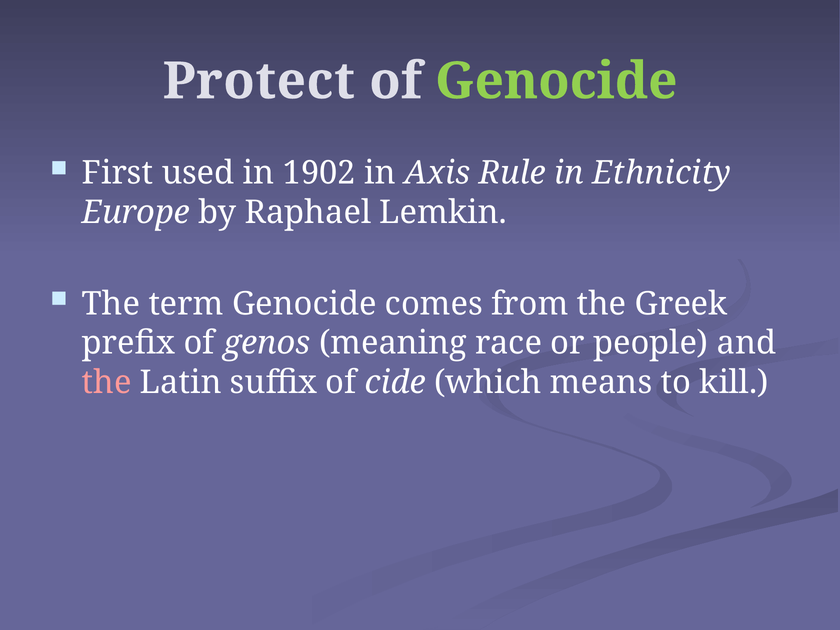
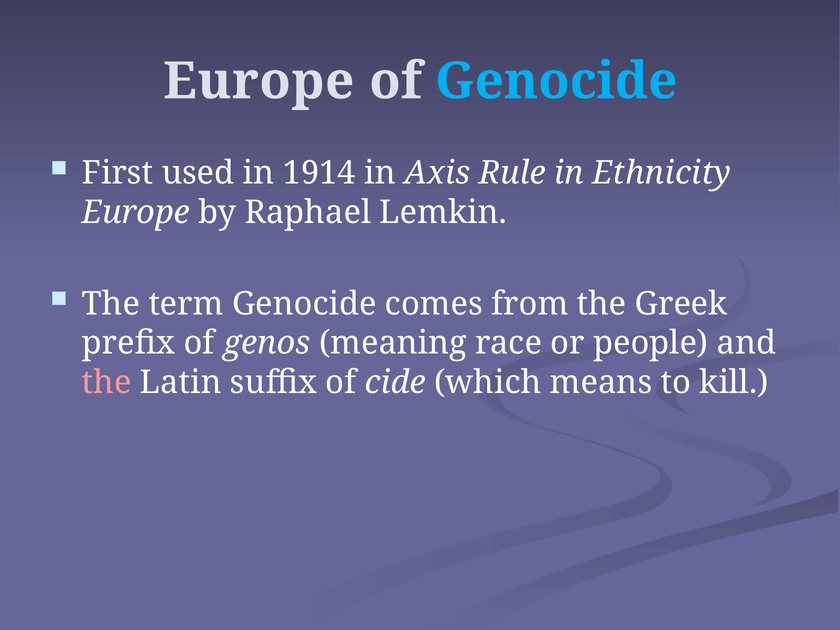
Protect at (259, 81): Protect -> Europe
Genocide at (556, 81) colour: light green -> light blue
1902: 1902 -> 1914
